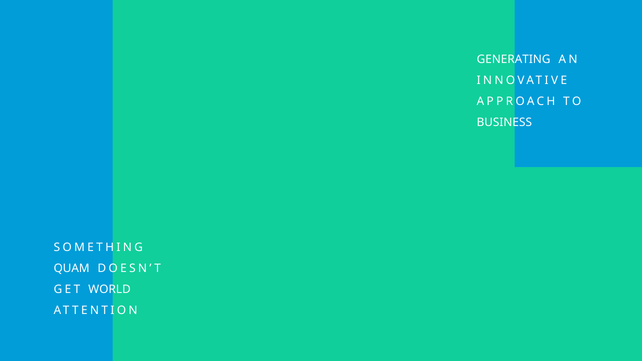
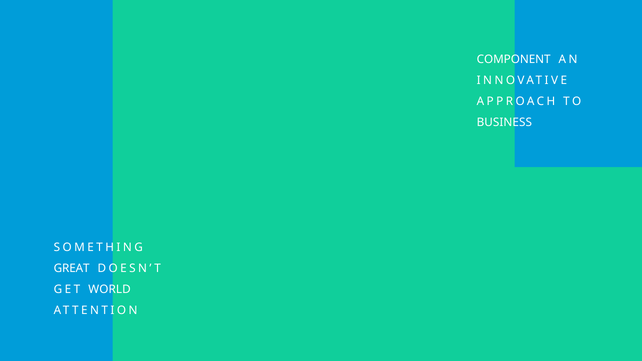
GENERATING: GENERATING -> COMPONENT
QUAM: QUAM -> GREAT
